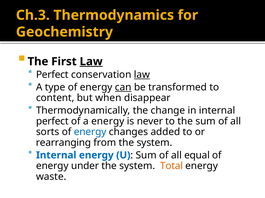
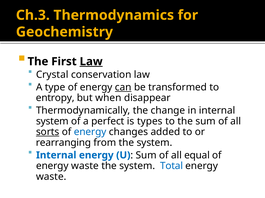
Perfect at (52, 75): Perfect -> Crystal
law at (142, 75) underline: present -> none
content: content -> entropy
perfect at (52, 122): perfect -> system
a energy: energy -> perfect
never: never -> types
sorts underline: none -> present
under at (85, 166): under -> waste
Total colour: orange -> blue
